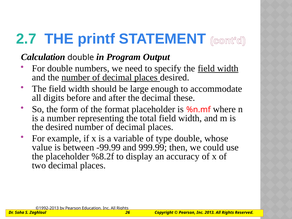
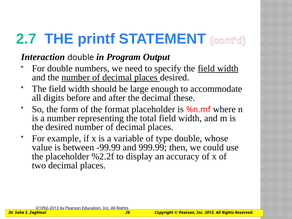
Calculation: Calculation -> Interaction
%8.2f: %8.2f -> %2.2f
